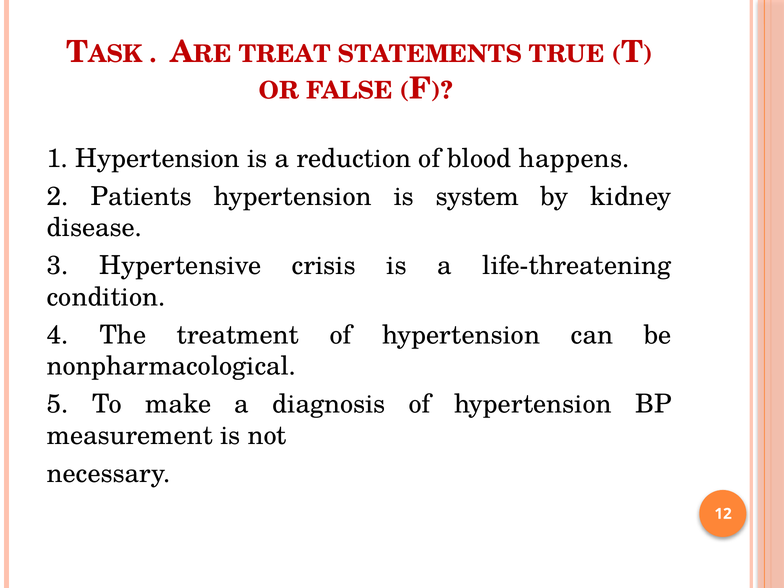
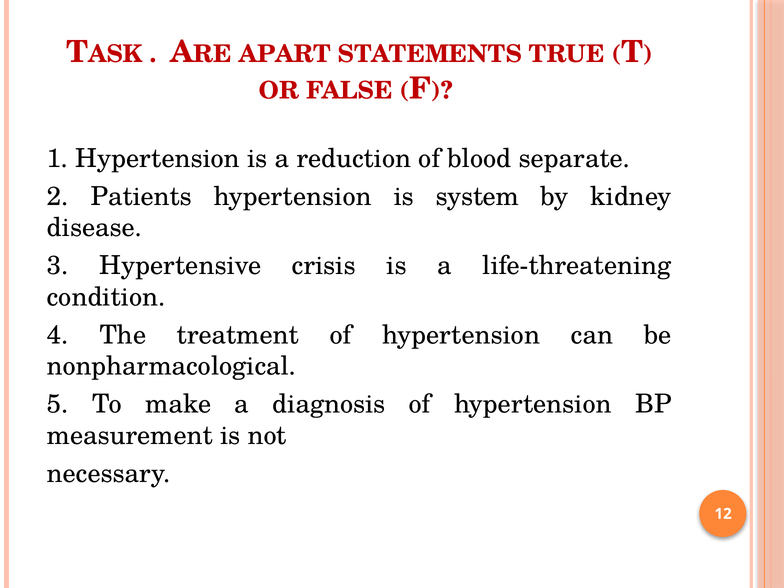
TREAT: TREAT -> APART
happens: happens -> separate
